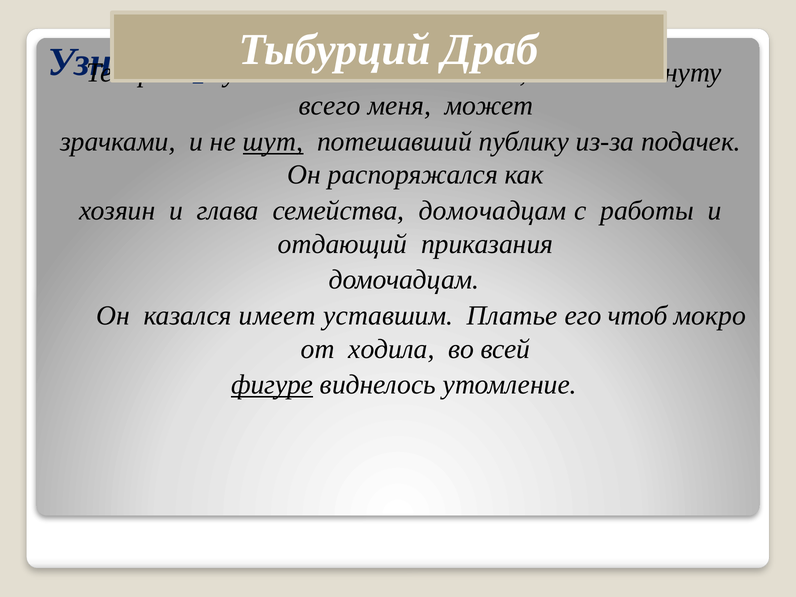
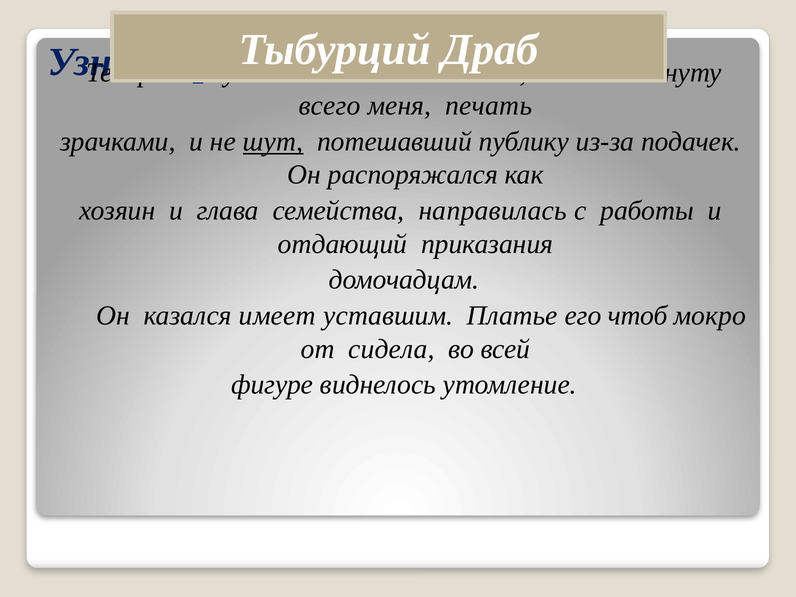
может: может -> печать
семейства домочадцам: домочадцам -> направилась
ходила: ходила -> сидела
фигуре underline: present -> none
